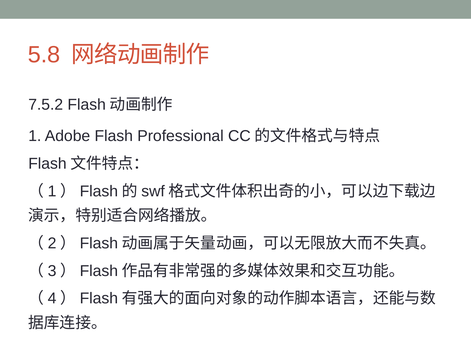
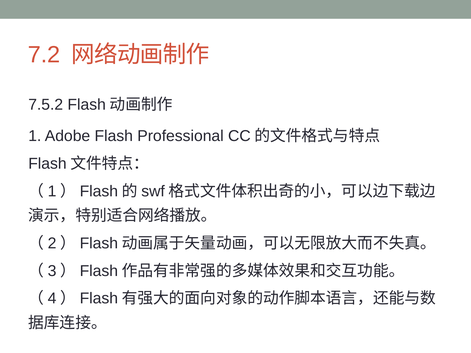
5.8: 5.8 -> 7.2
